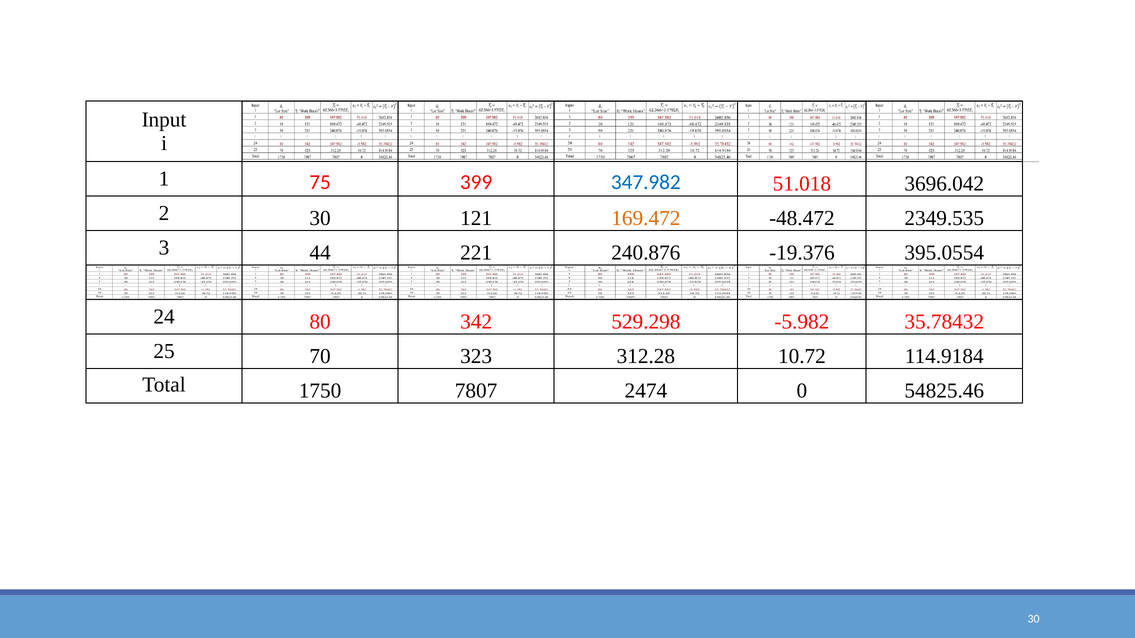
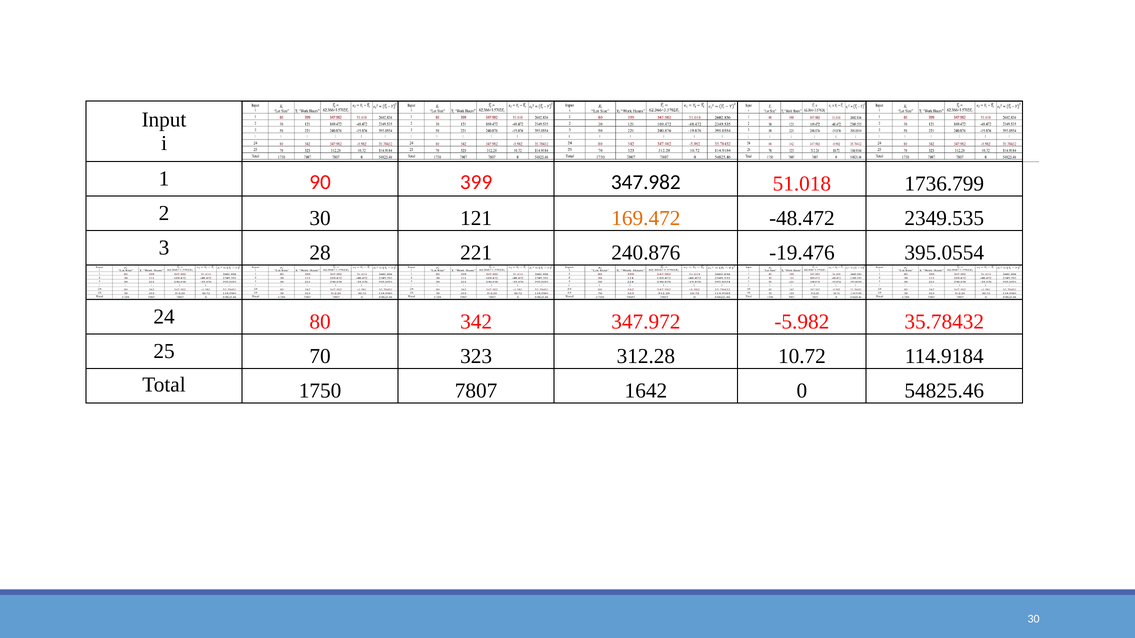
75: 75 -> 90
347.982 colour: blue -> black
3696.042: 3696.042 -> 1736.799
44: 44 -> 28
-19.376: -19.376 -> -19.476
529.298: 529.298 -> 347.972
2474: 2474 -> 1642
